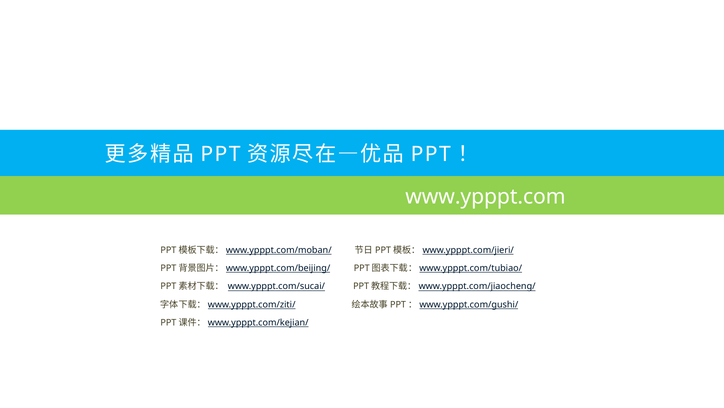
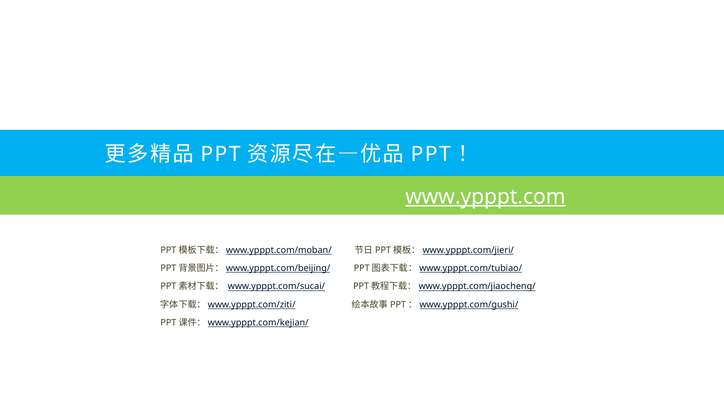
www.ypppt.com underline: none -> present
